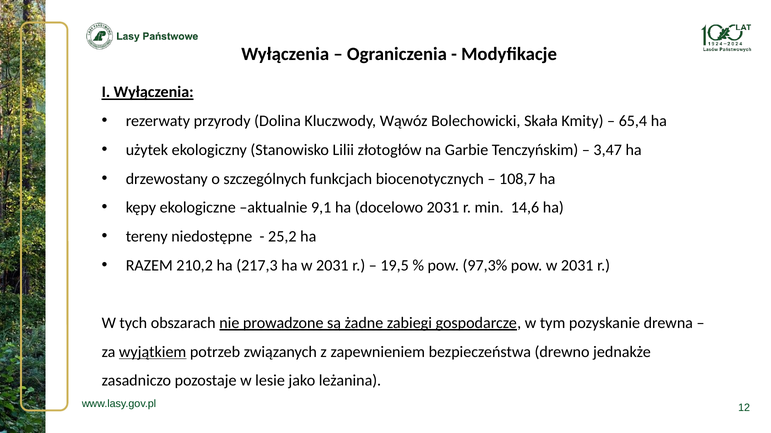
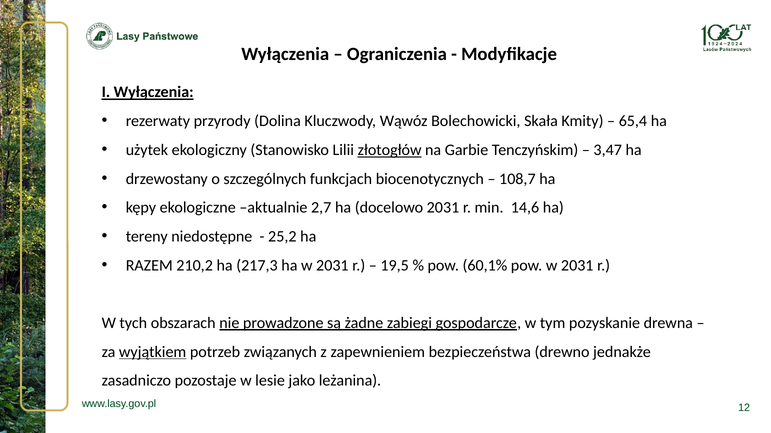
złotogłów underline: none -> present
9,1: 9,1 -> 2,7
97,3%: 97,3% -> 60,1%
